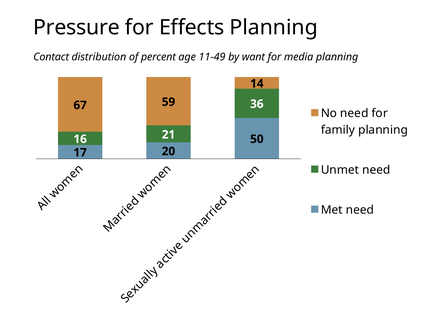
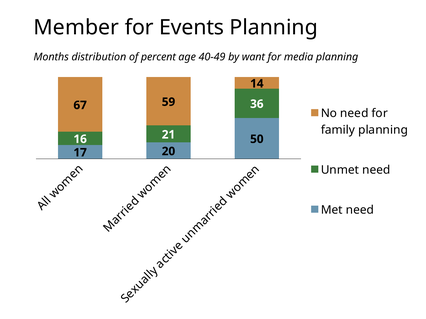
Pressure: Pressure -> Member
Effects: Effects -> Events
Contact: Contact -> Months
11-49: 11-49 -> 40-49
